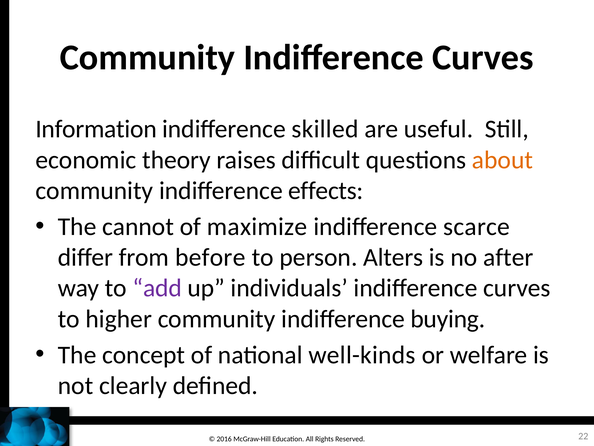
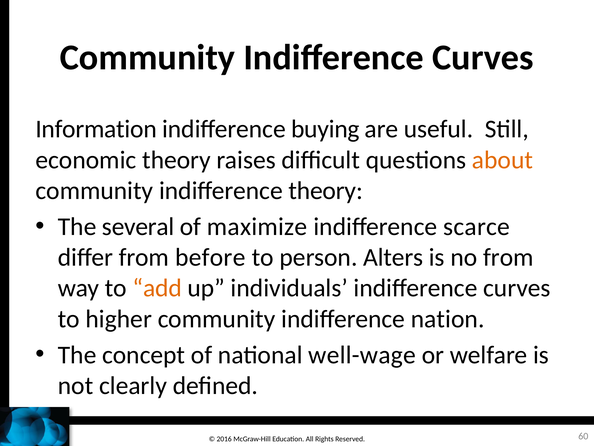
skilled: skilled -> buying
indifference effects: effects -> theory
cannot: cannot -> several
no after: after -> from
add colour: purple -> orange
buying: buying -> nation
well-kinds: well-kinds -> well-wage
22: 22 -> 60
